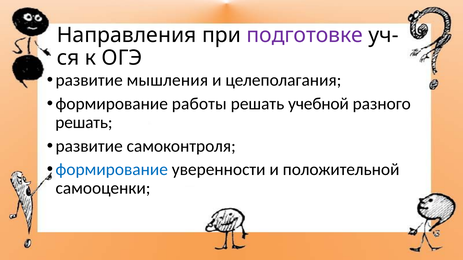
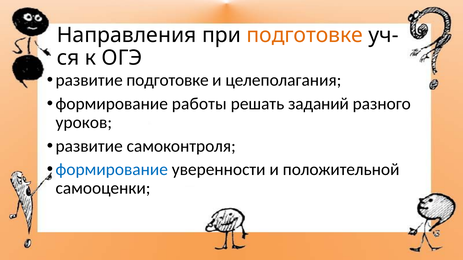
подготовке at (305, 35) colour: purple -> orange
развитие мышления: мышления -> подготовке
учебной: учебной -> заданий
решать at (84, 123): решать -> уроков
